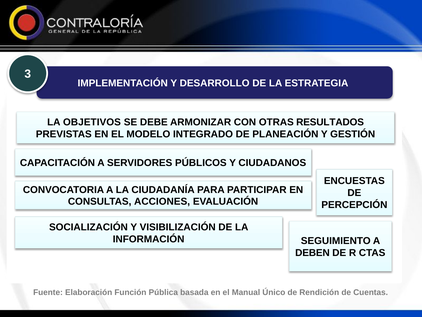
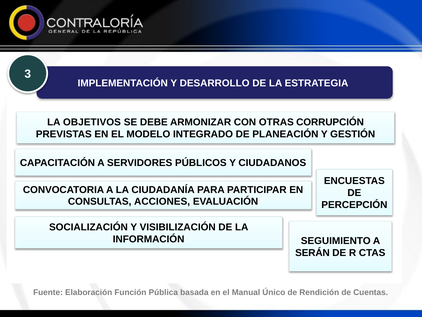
RESULTADOS: RESULTADOS -> CORRUPCIÓN
DEBEN: DEBEN -> SERÁN
